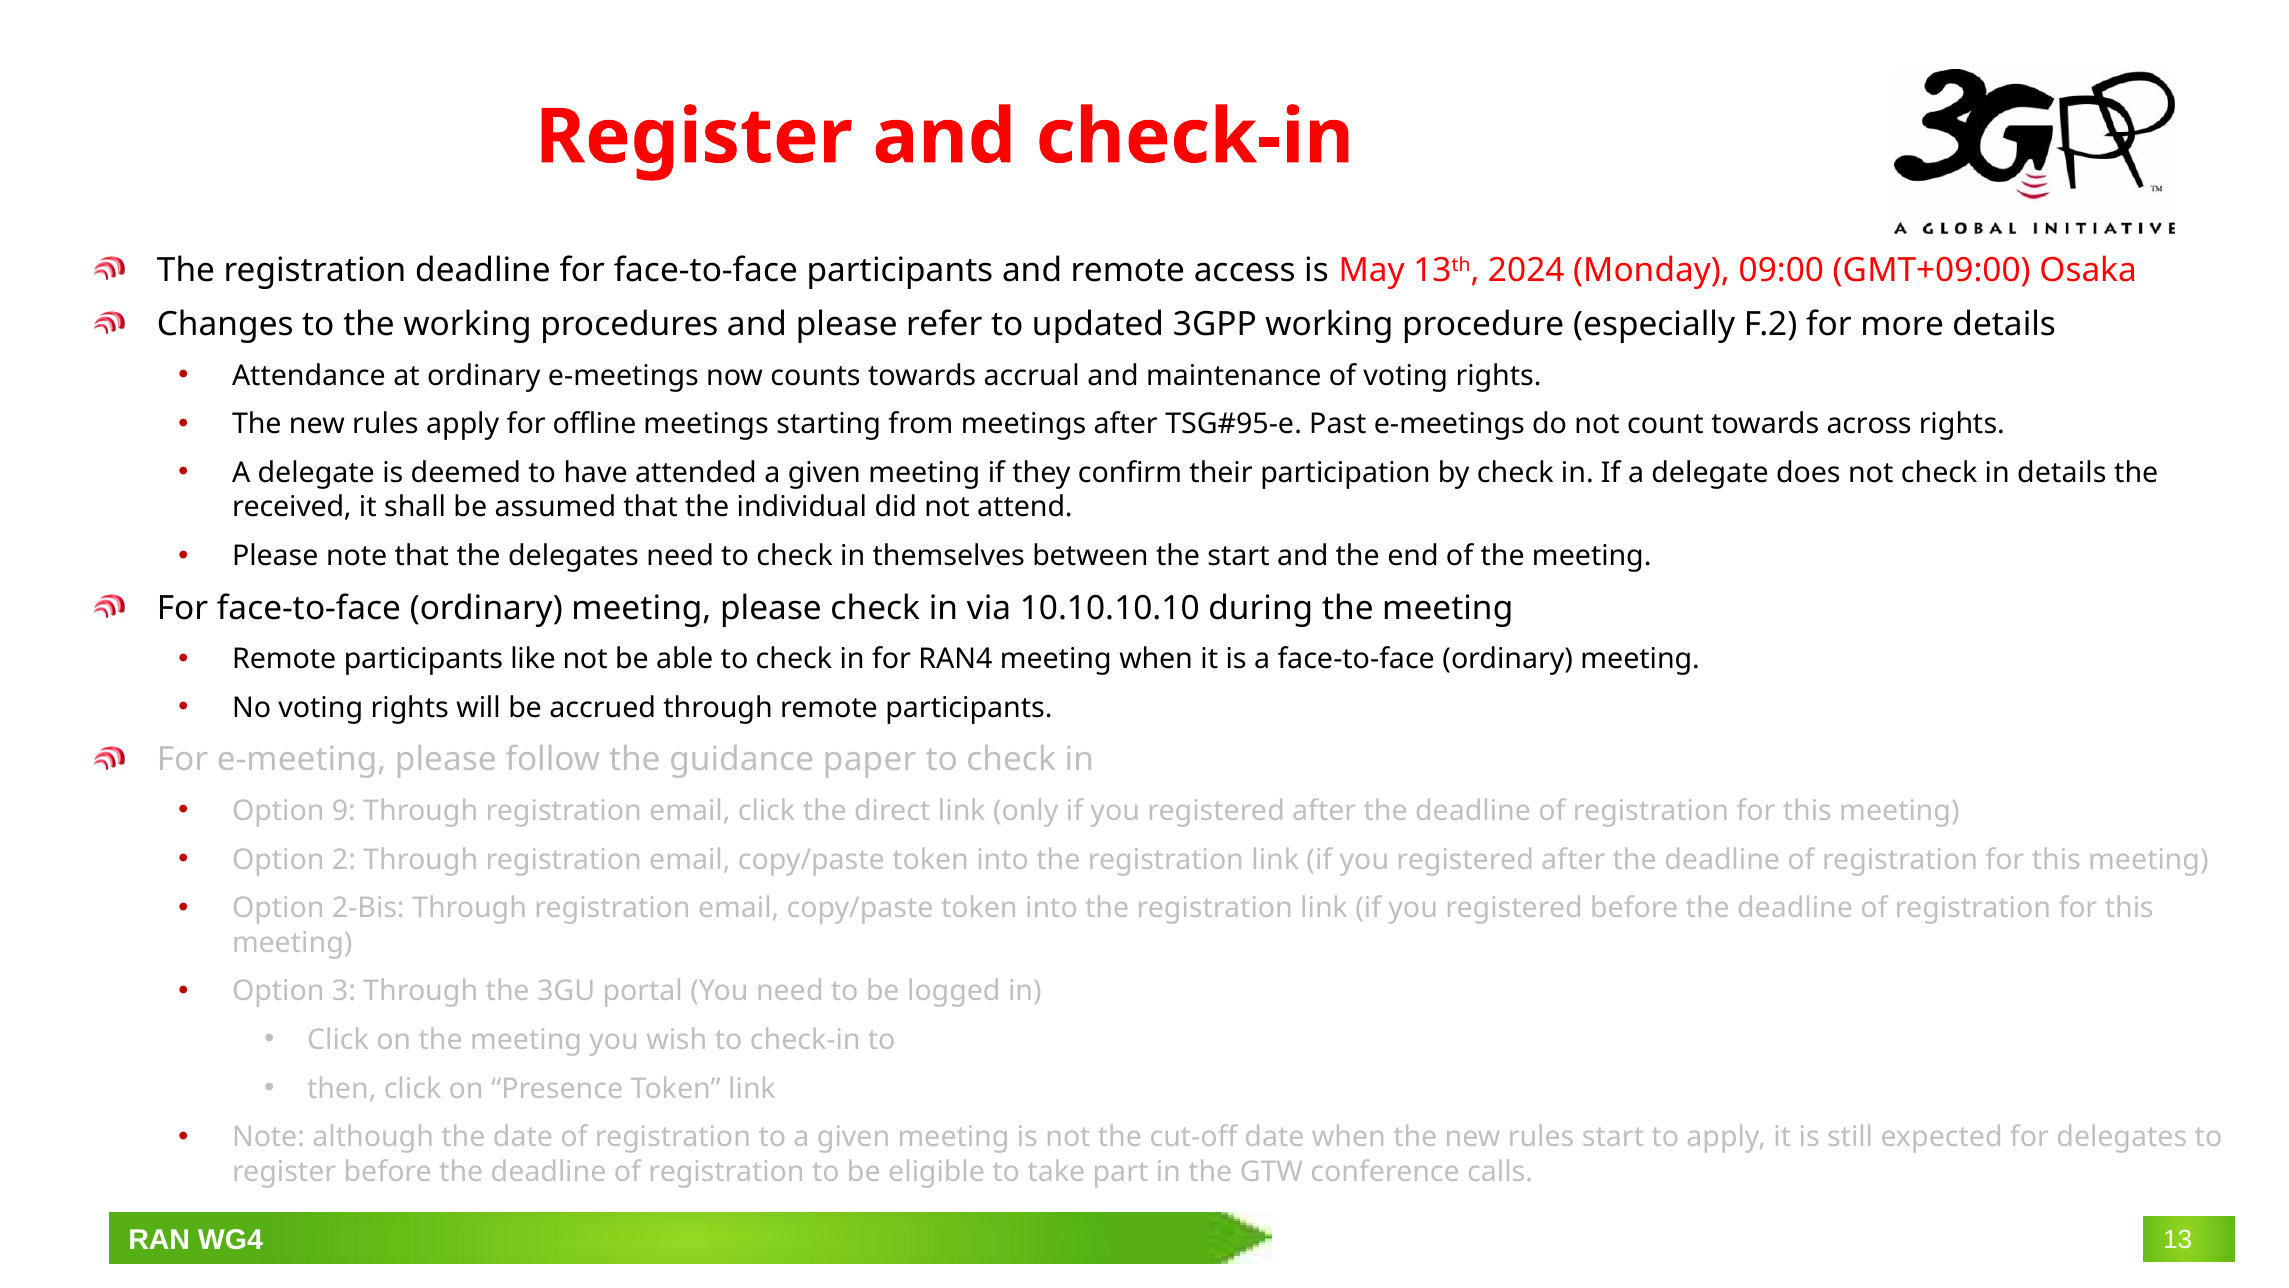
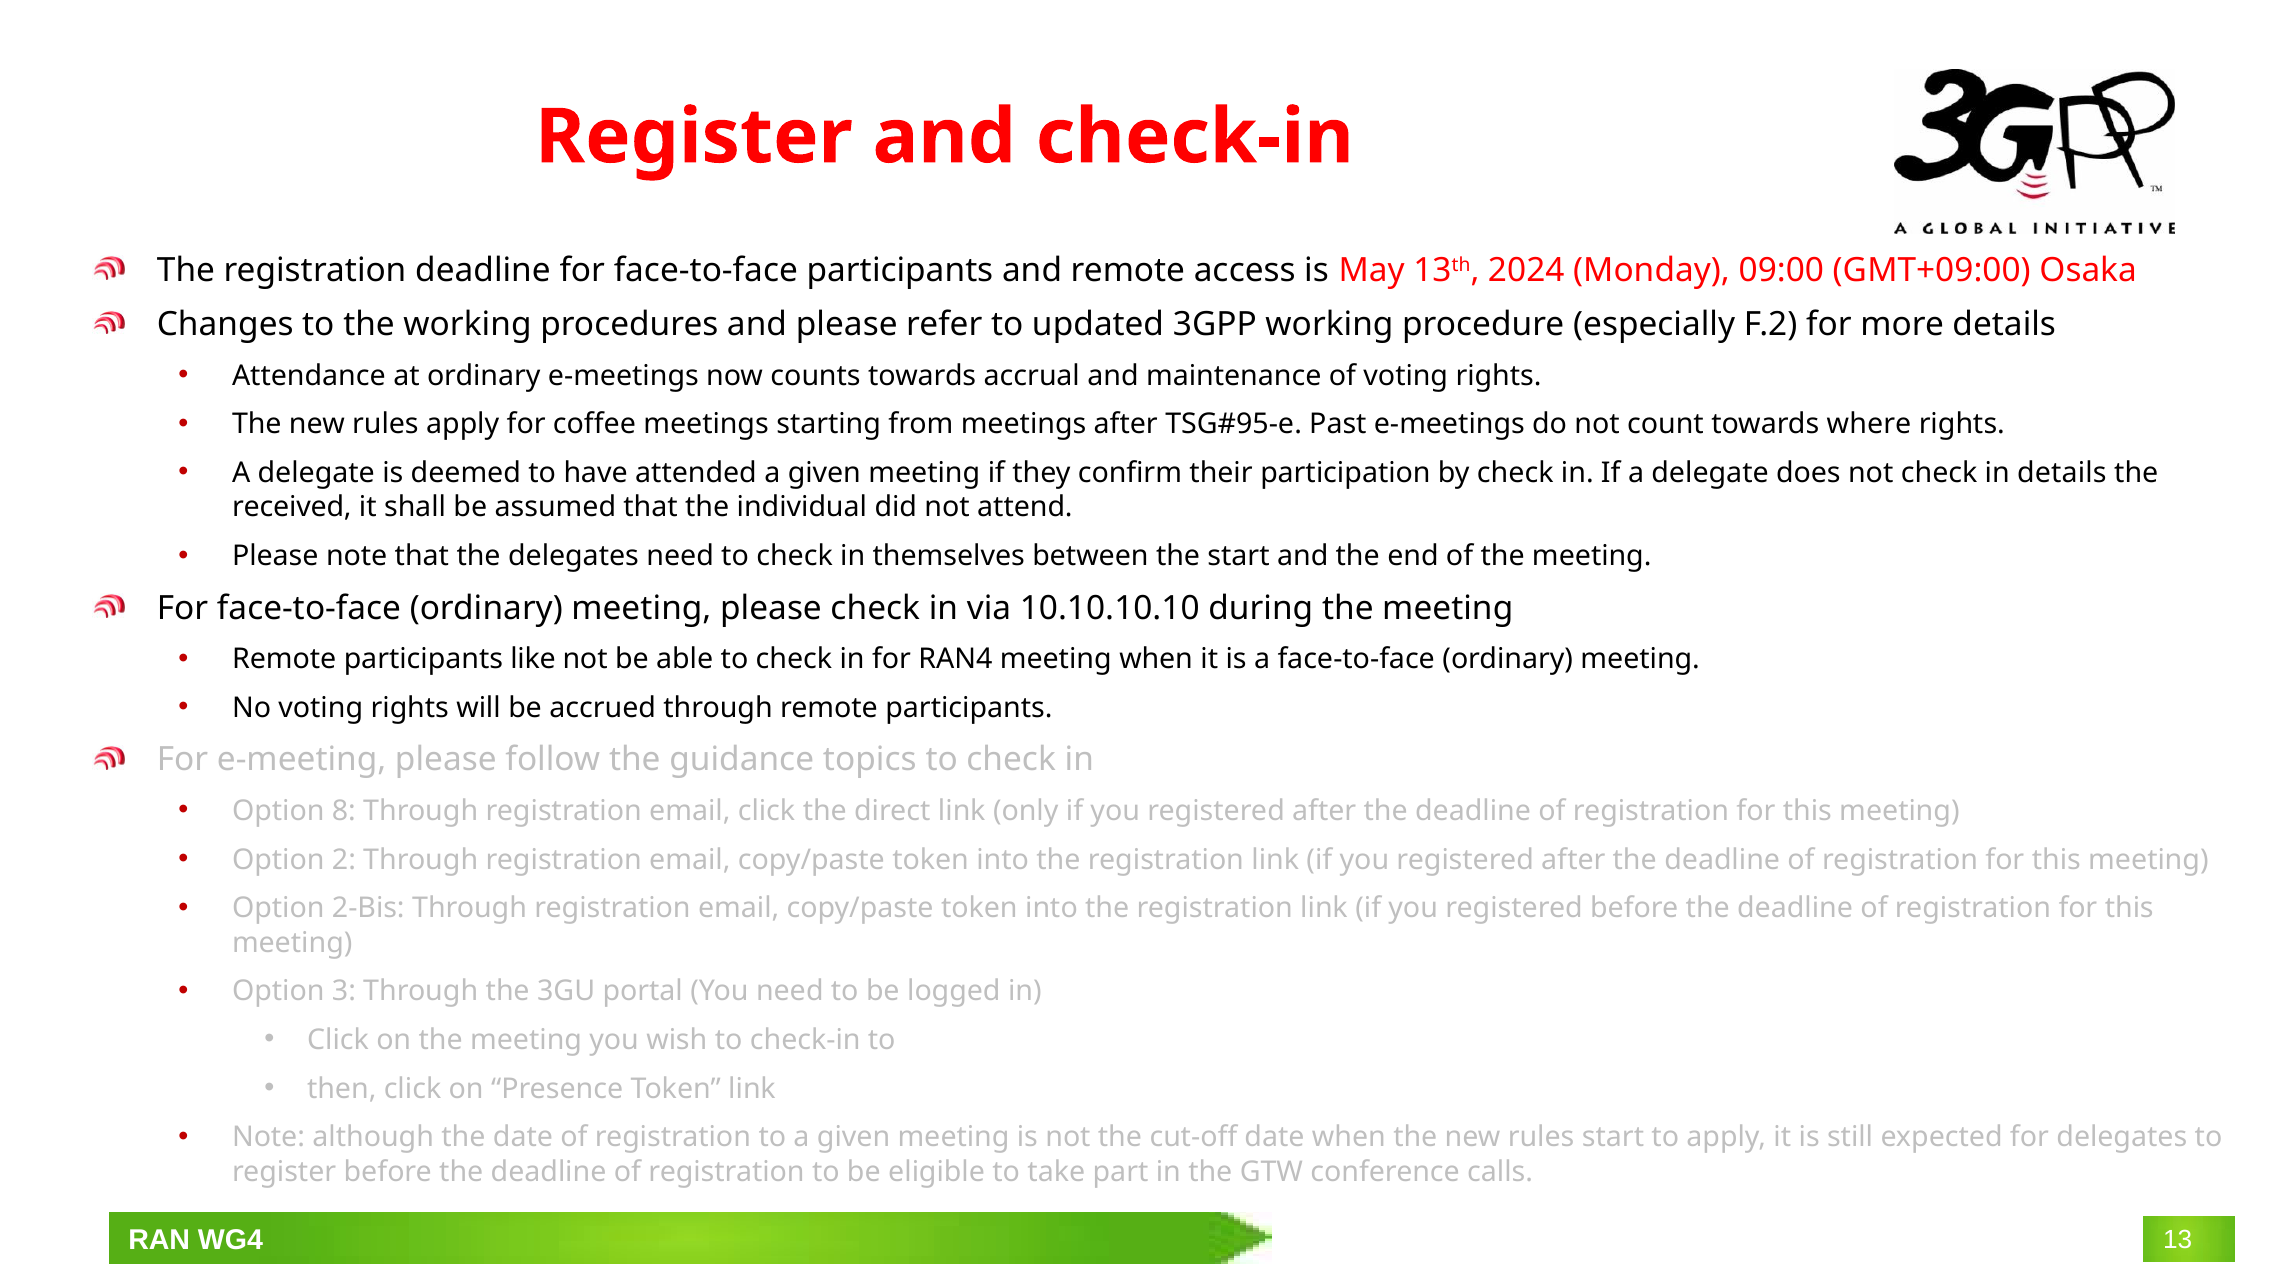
offline: offline -> coffee
across: across -> where
paper: paper -> topics
9: 9 -> 8
